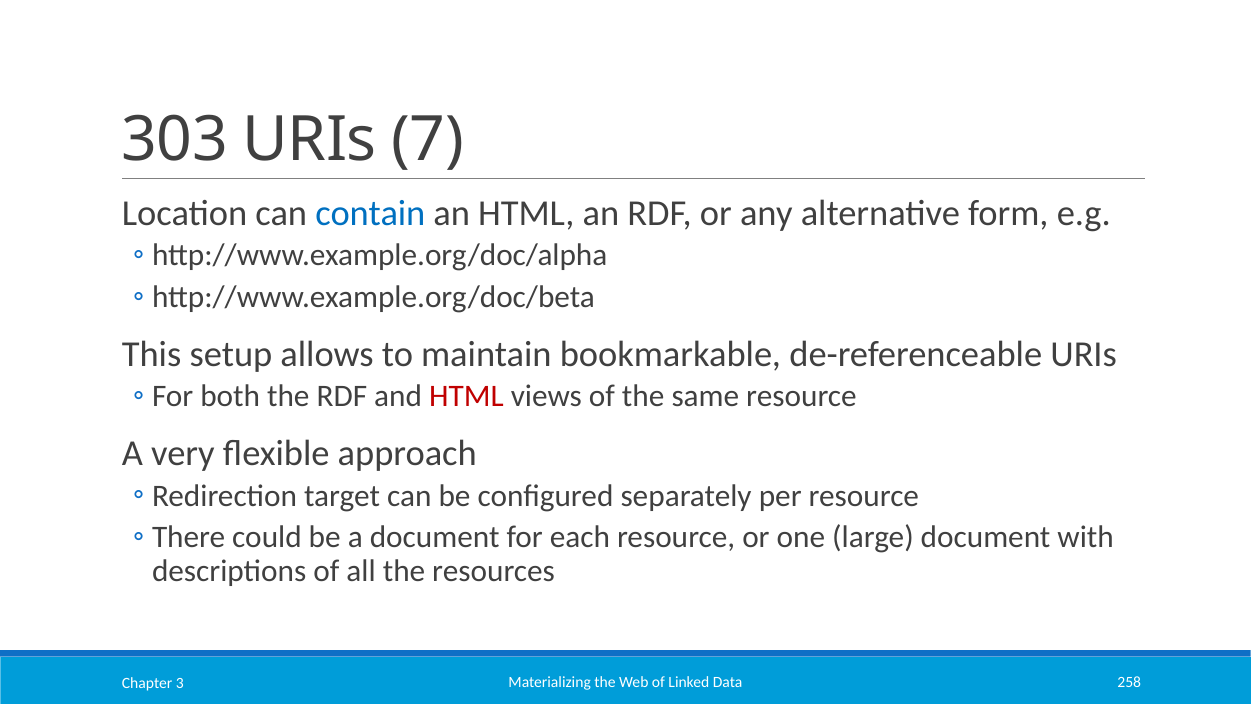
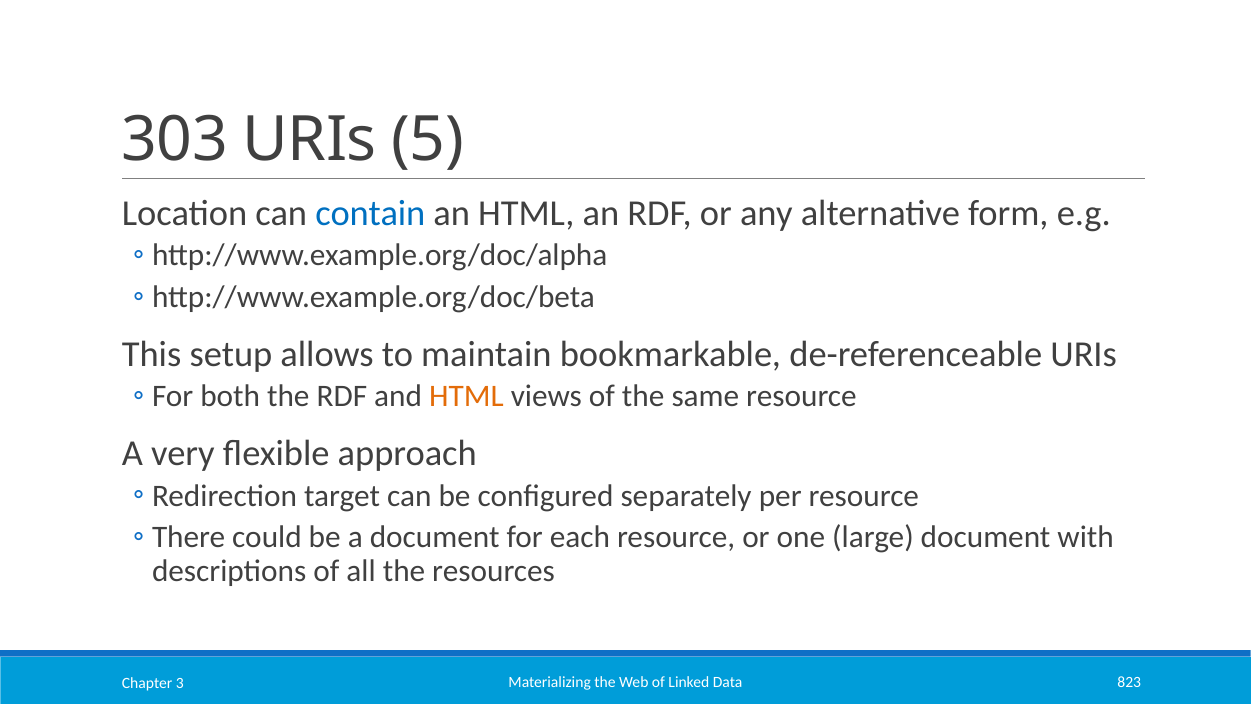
7: 7 -> 5
HTML at (466, 396) colour: red -> orange
258: 258 -> 823
